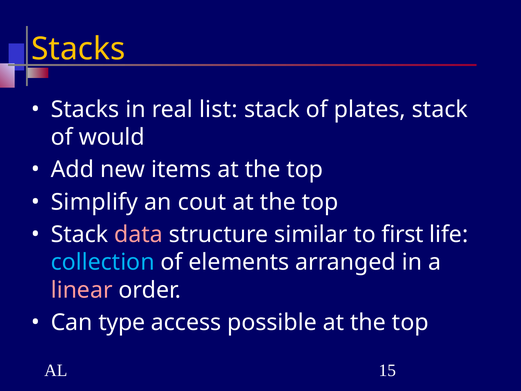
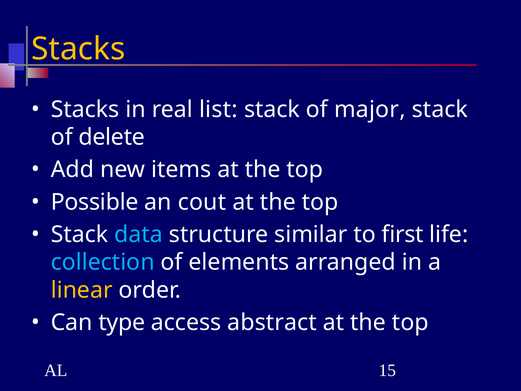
plates: plates -> major
would: would -> delete
Simplify: Simplify -> Possible
data colour: pink -> light blue
linear colour: pink -> yellow
possible: possible -> abstract
